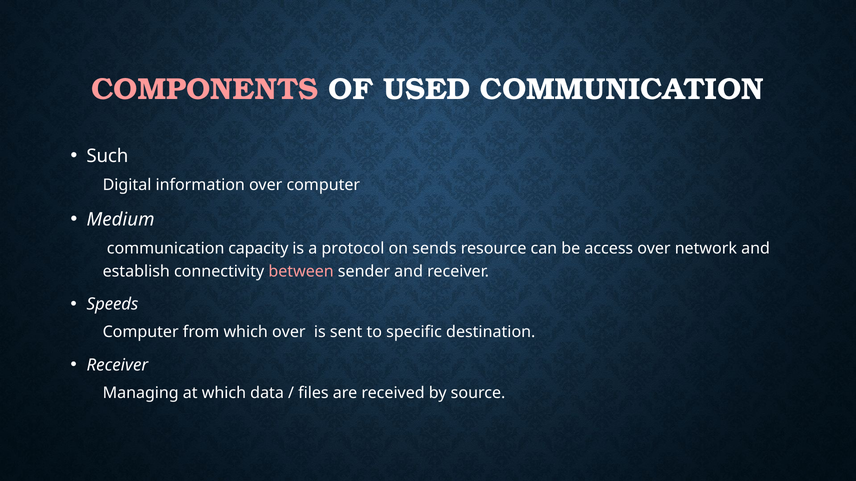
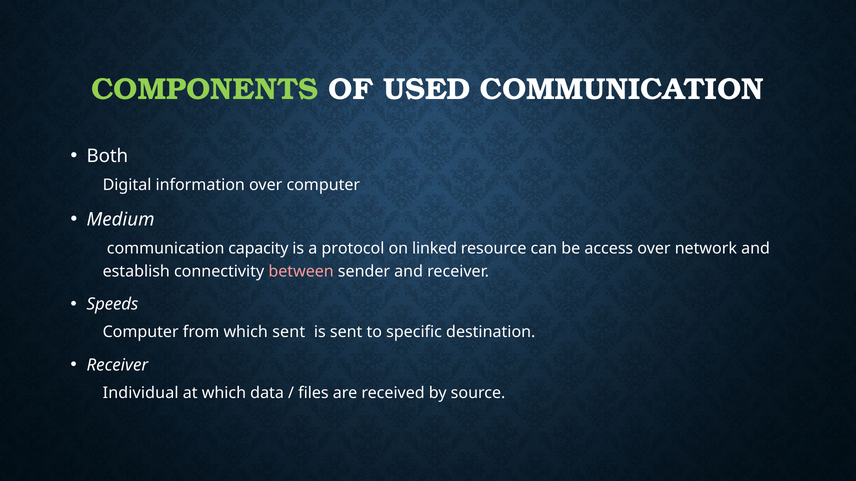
COMPONENTS colour: pink -> light green
Such: Such -> Both
sends: sends -> linked
which over: over -> sent
Managing: Managing -> Individual
